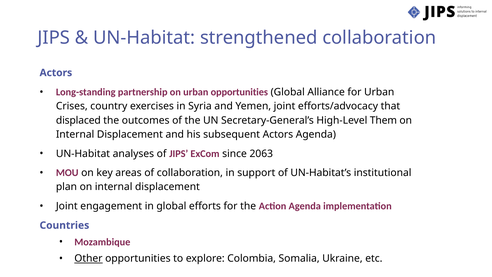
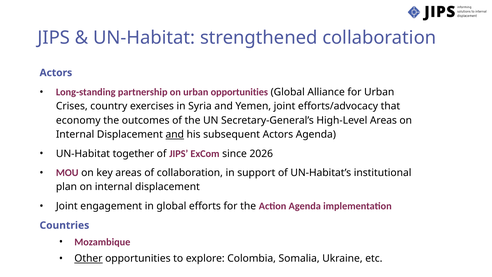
displaced: displaced -> economy
High-Level Them: Them -> Areas
and at (175, 134) underline: none -> present
analyses: analyses -> together
2063: 2063 -> 2026
